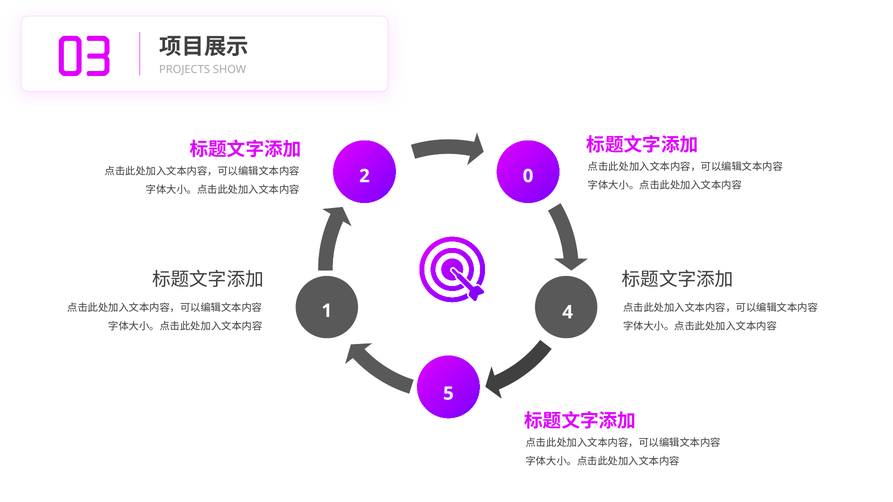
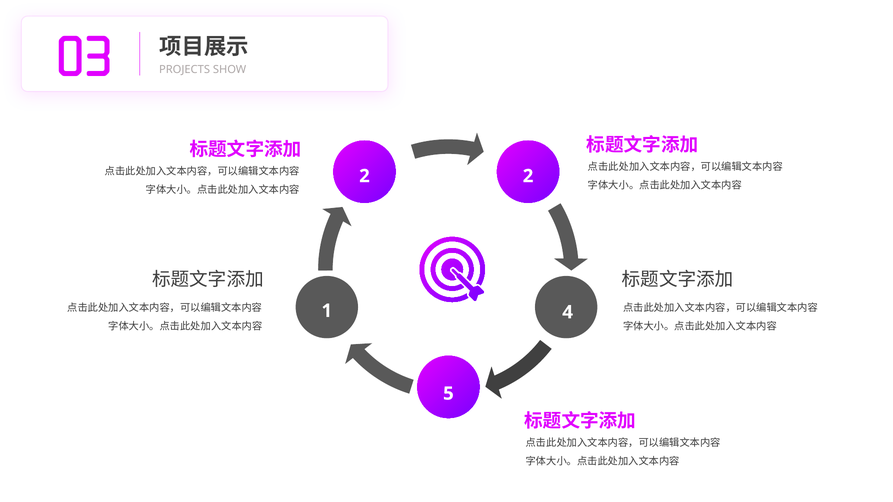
2 0: 0 -> 2
